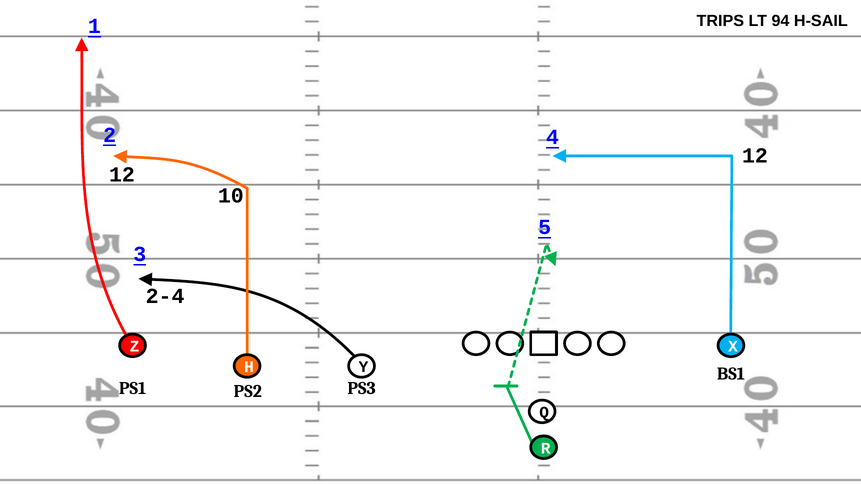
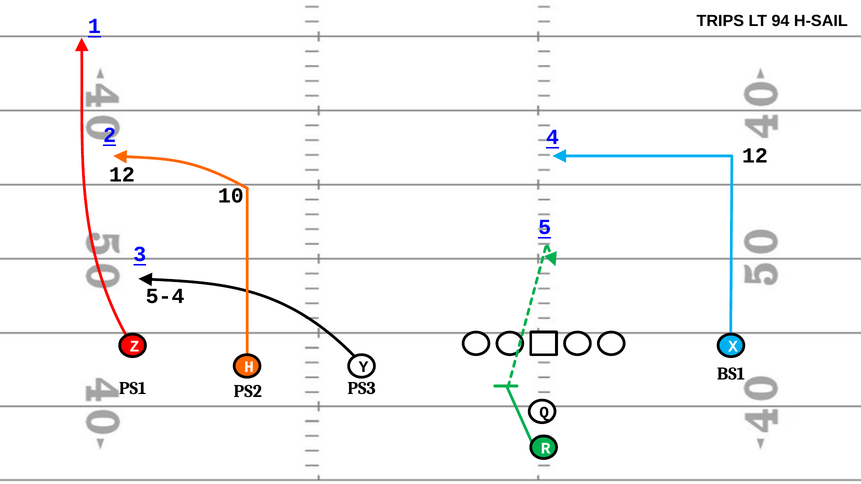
2-4: 2-4 -> 5-4
